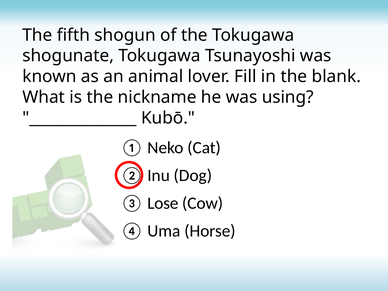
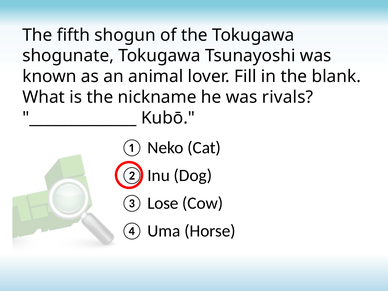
using: using -> rivals
